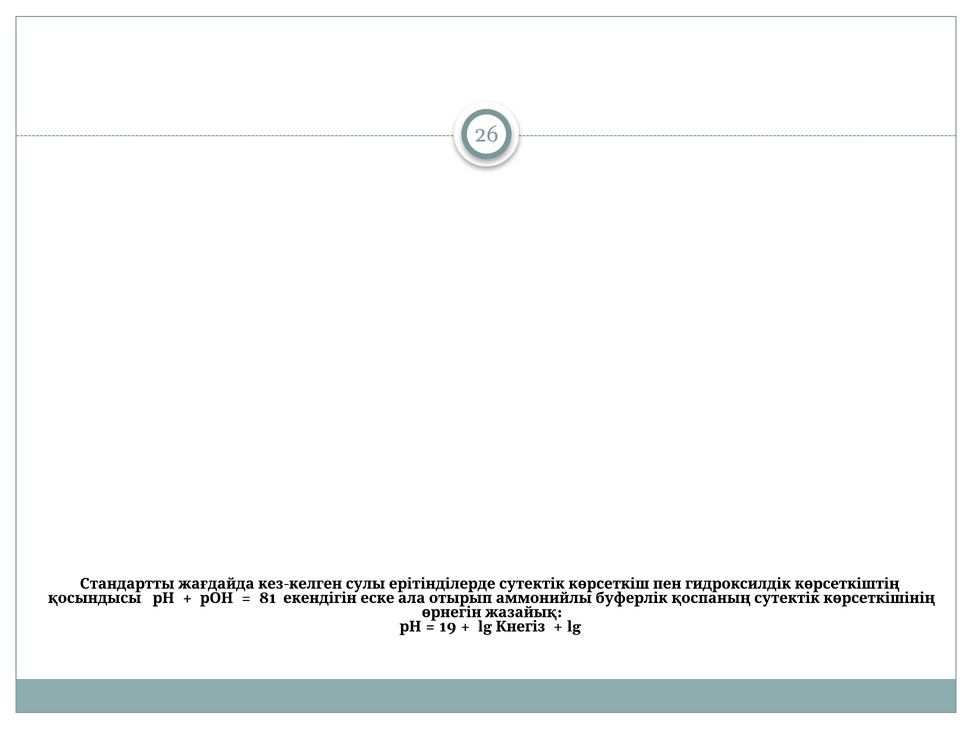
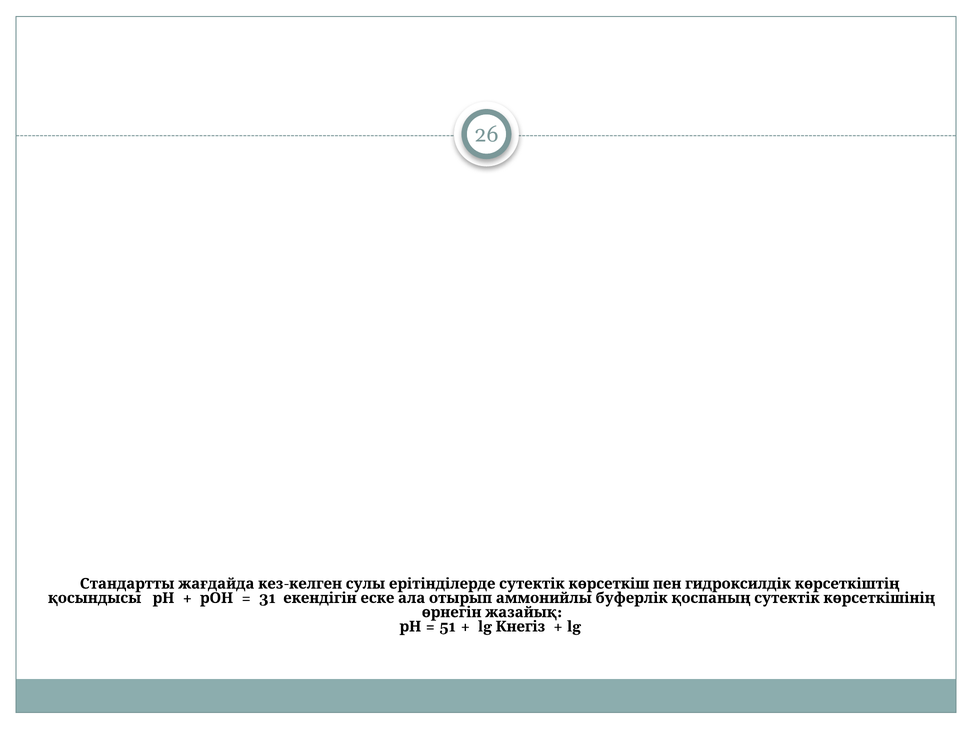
81: 81 -> 31
19: 19 -> 51
